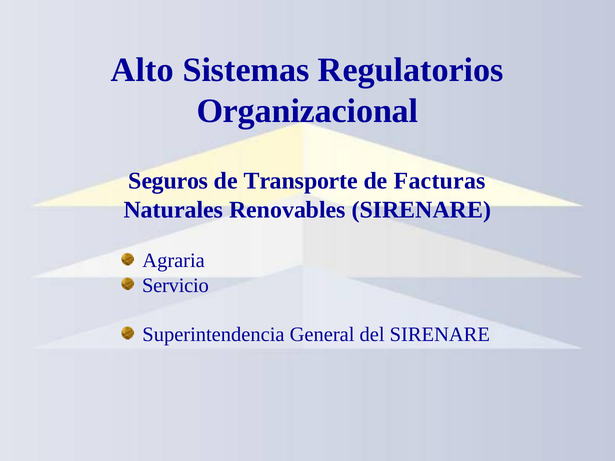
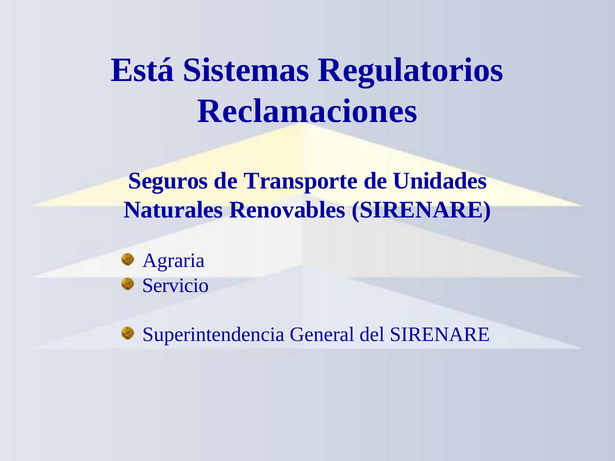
Alto: Alto -> Está
Organizacional: Organizacional -> Reclamaciones
Facturas: Facturas -> Unidades
